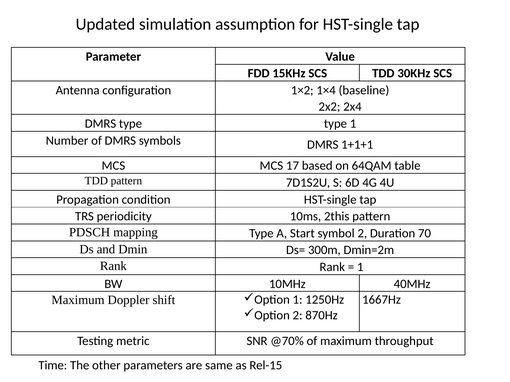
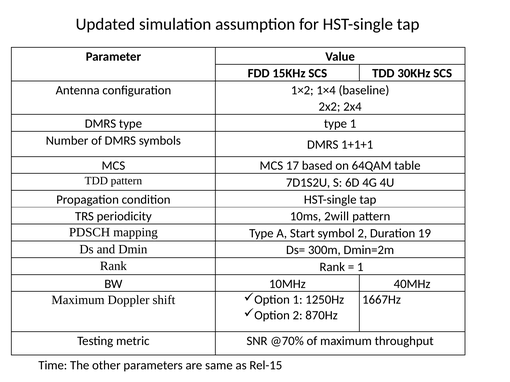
2this: 2this -> 2will
70: 70 -> 19
